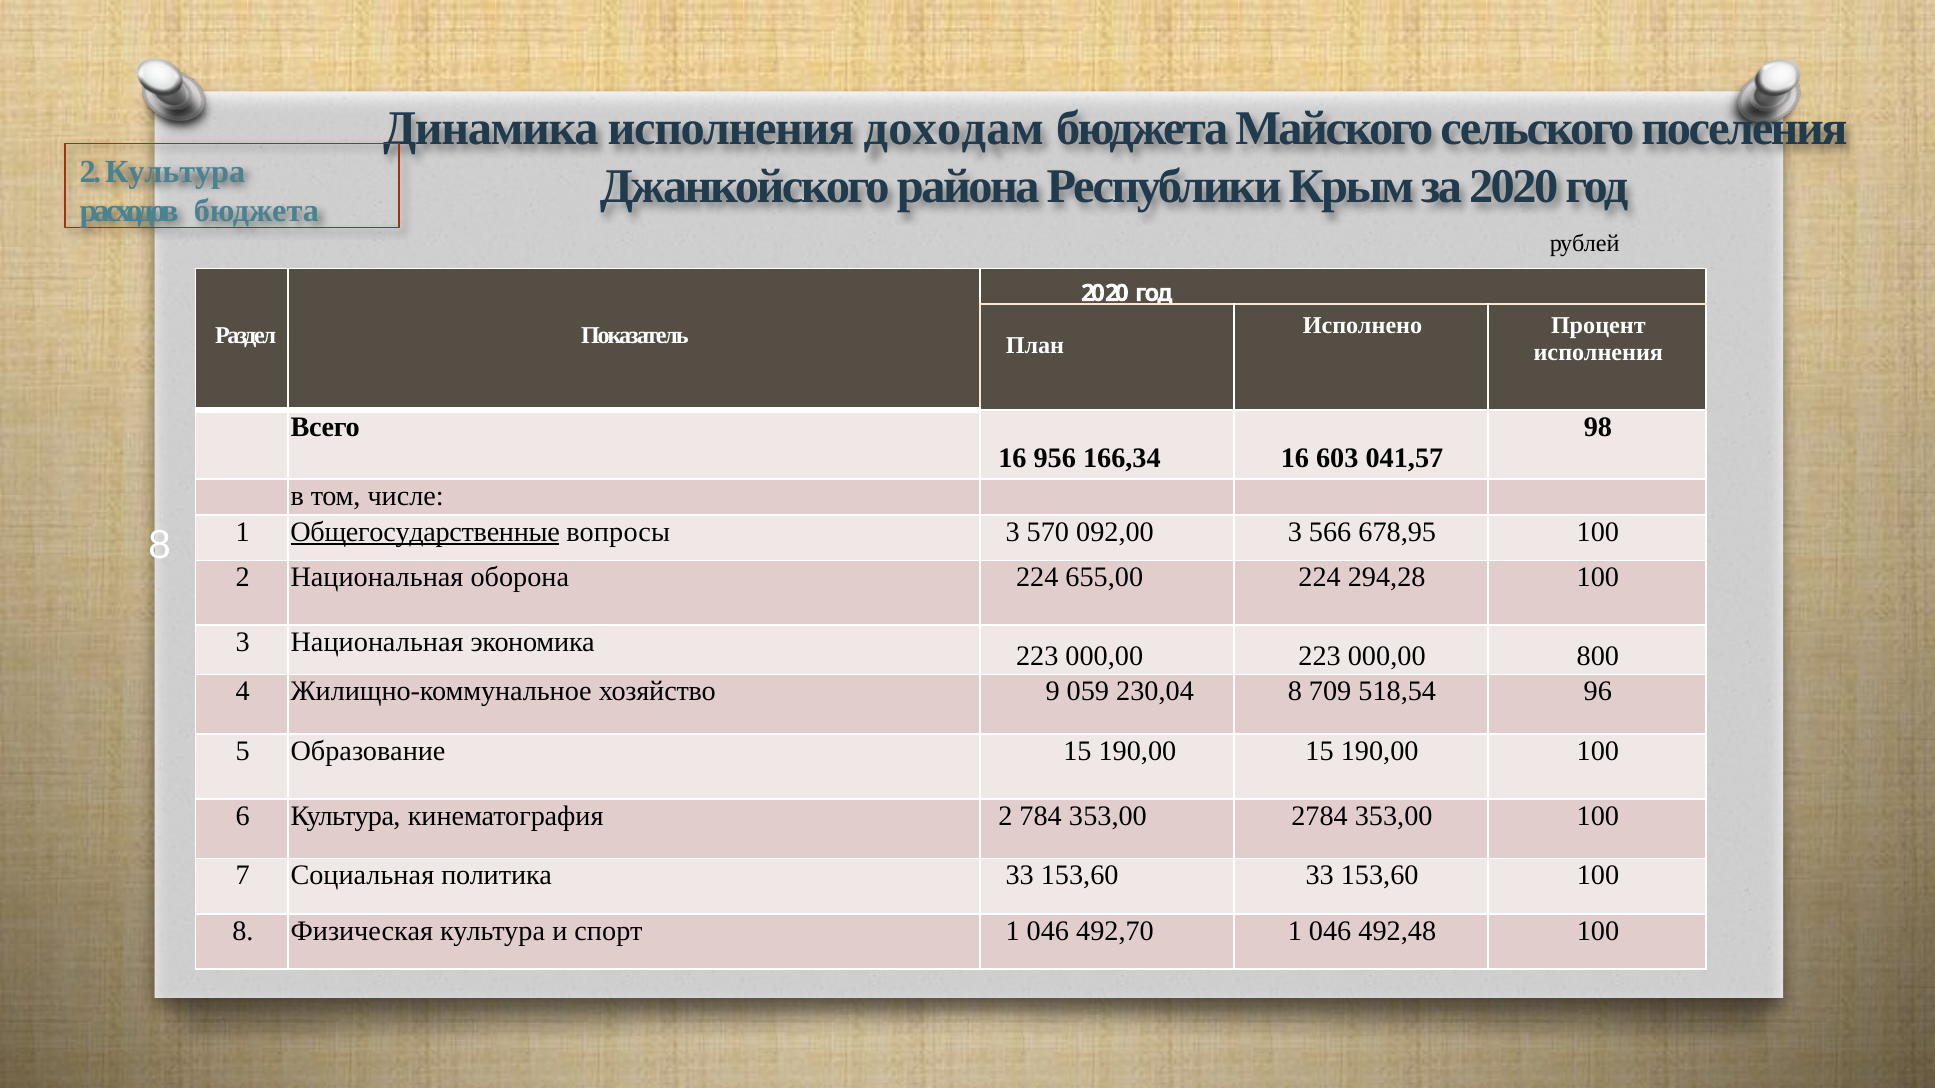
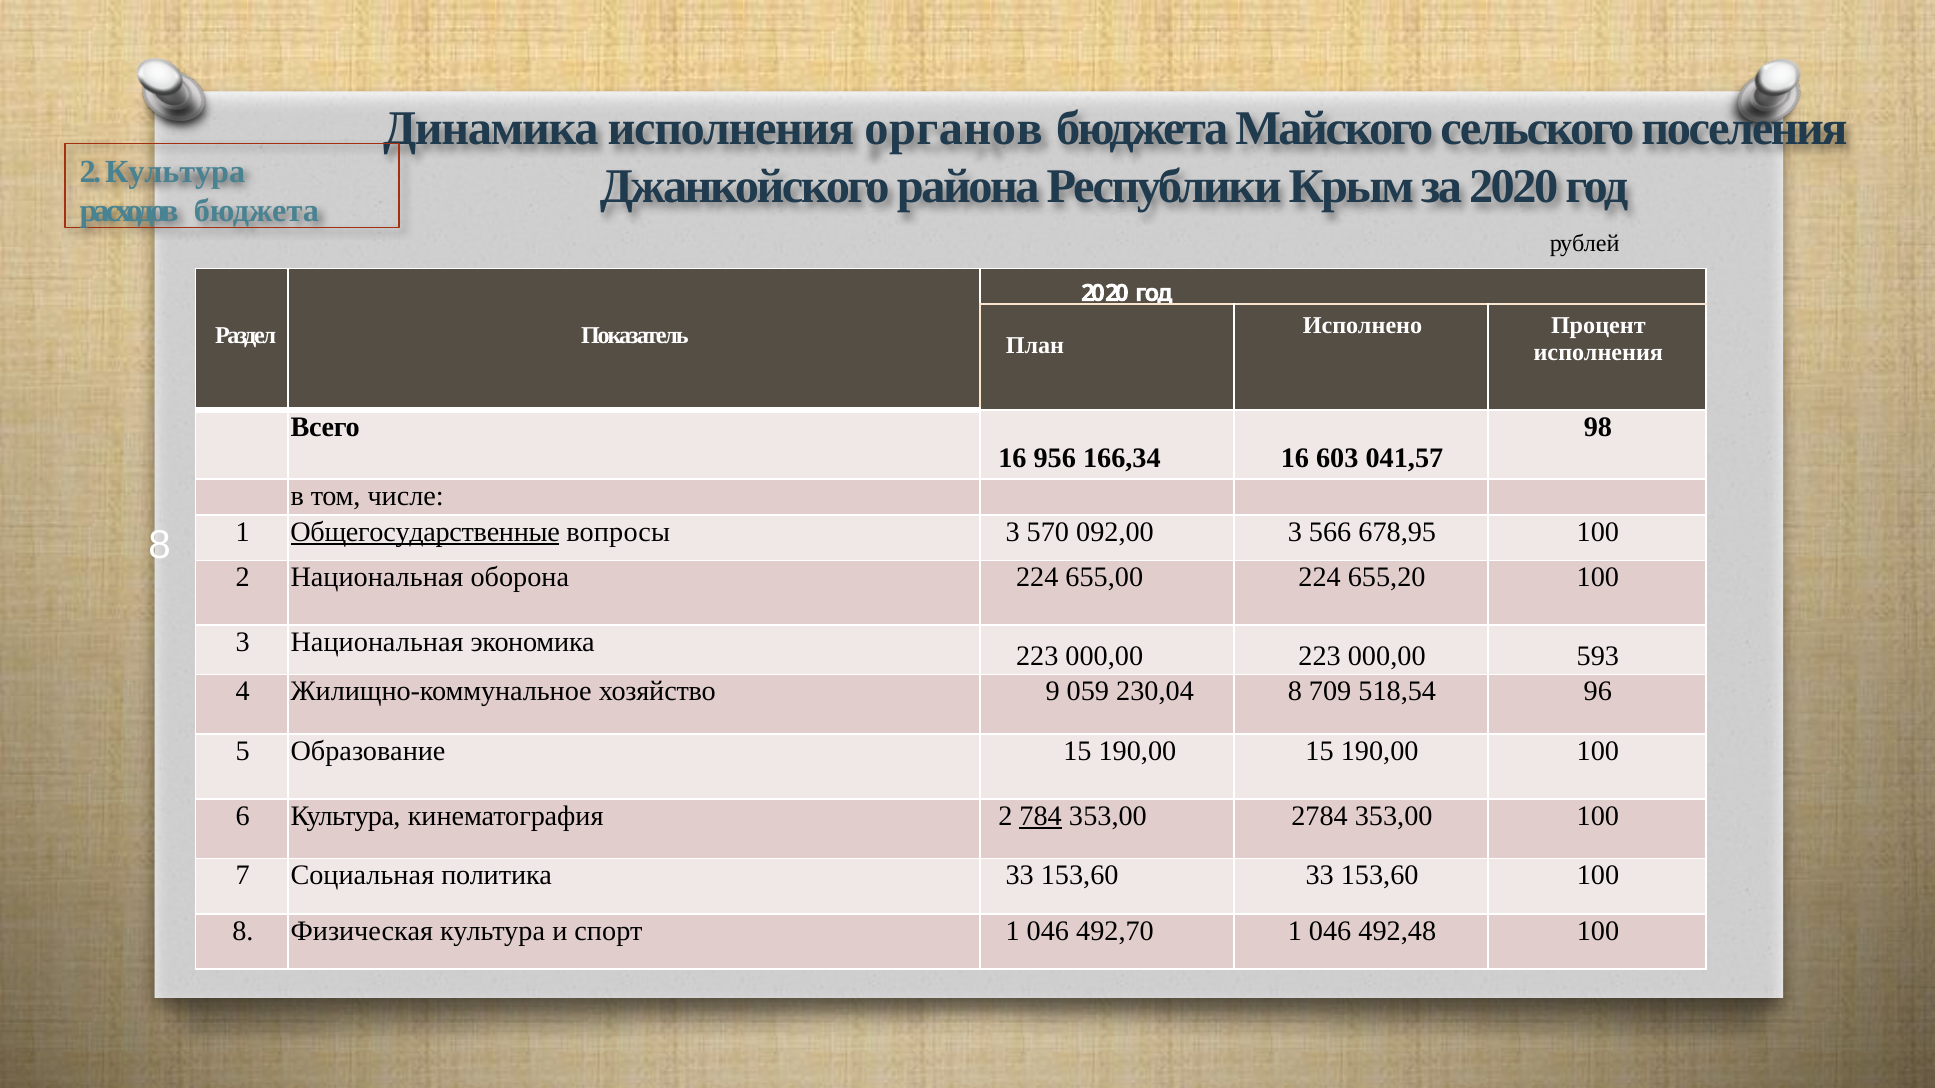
доходам: доходам -> органов
294,28: 294,28 -> 655,20
800: 800 -> 593
784 underline: none -> present
